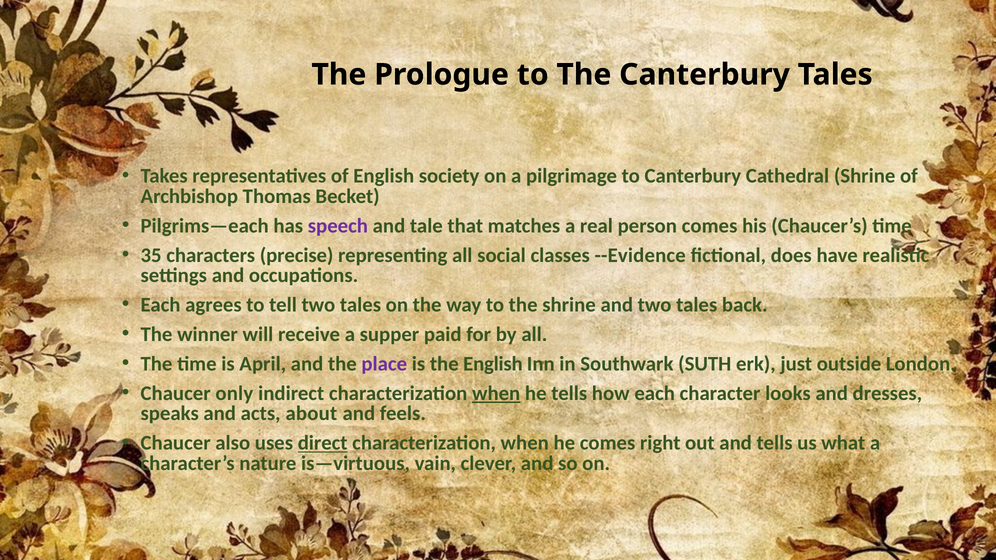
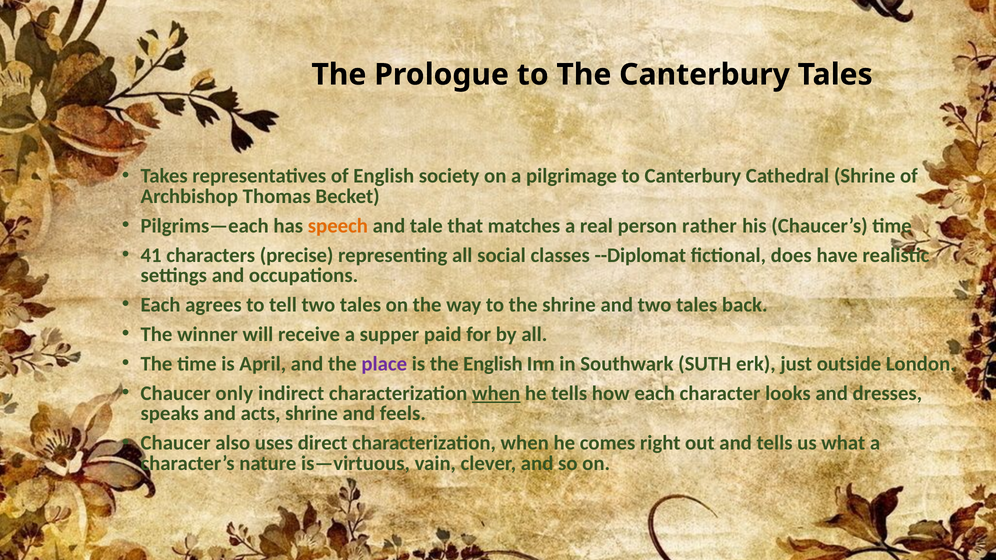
speech colour: purple -> orange
person comes: comes -> rather
35: 35 -> 41
--Evidence: --Evidence -> --Diplomat
acts about: about -> shrine
direct underline: present -> none
